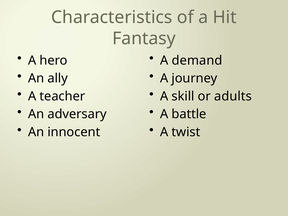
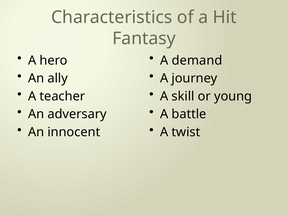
adults: adults -> young
